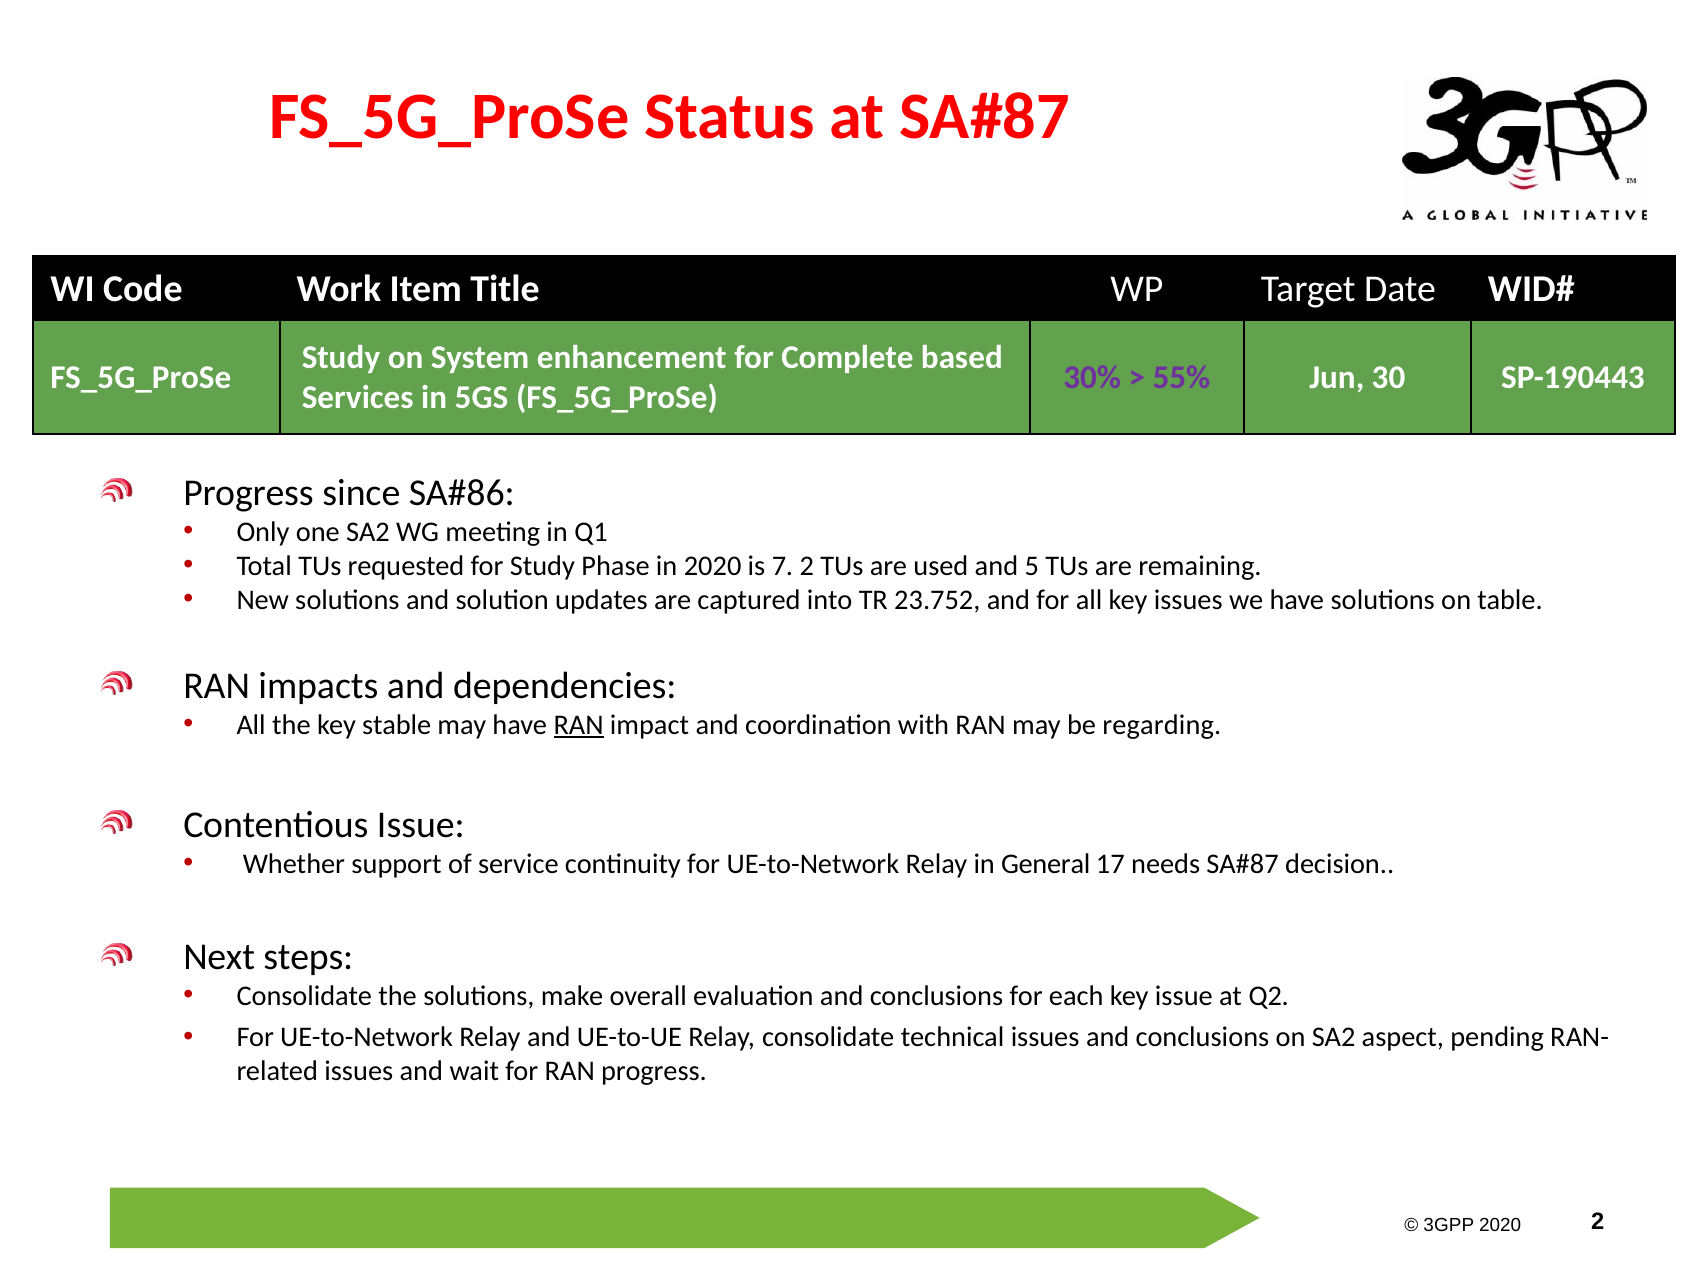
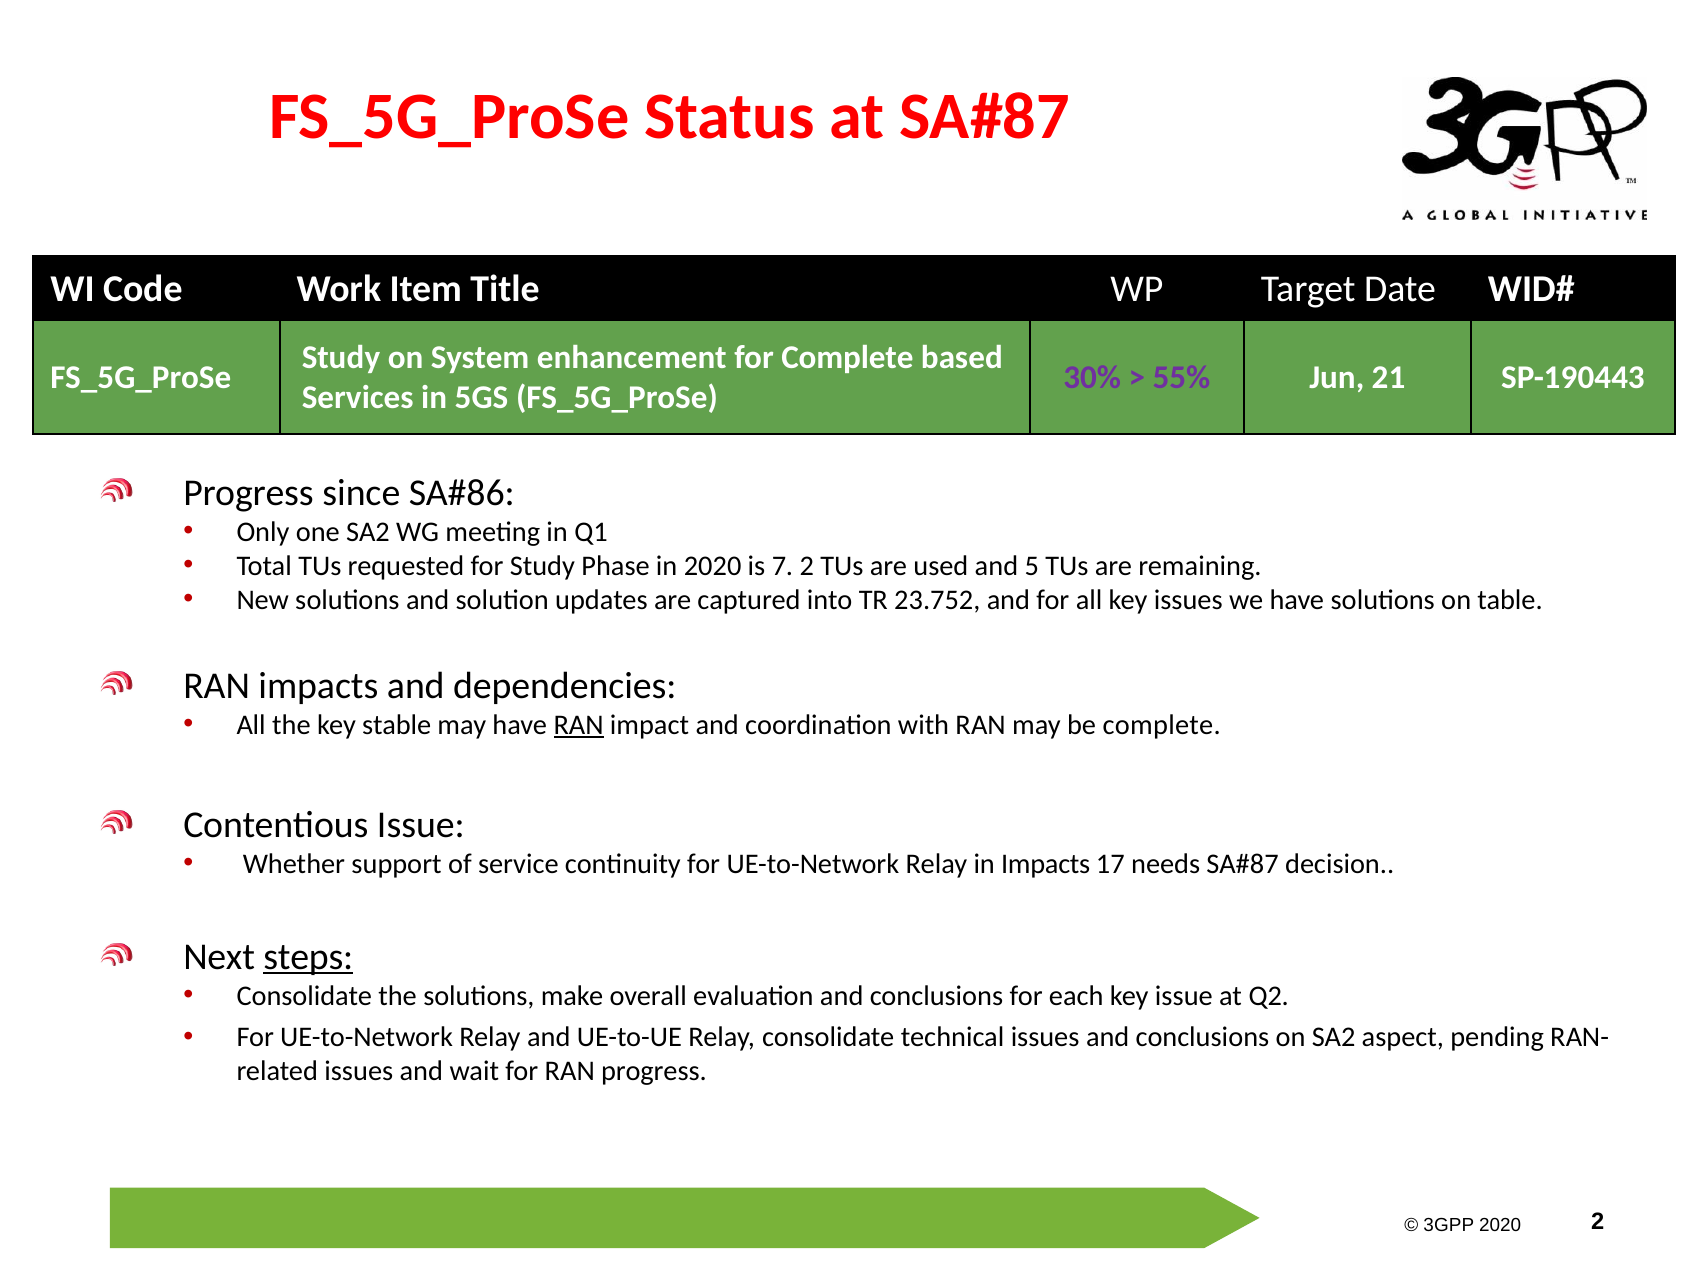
30: 30 -> 21
be regarding: regarding -> complete
in General: General -> Impacts
steps underline: none -> present
